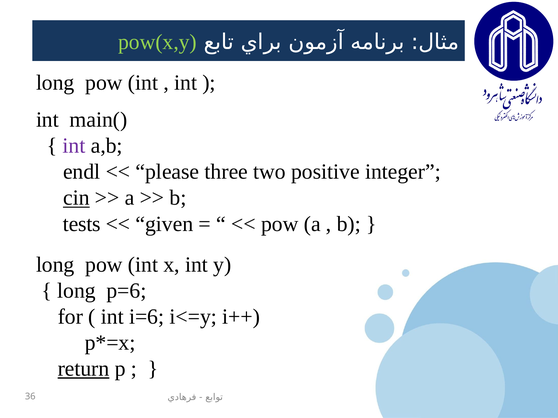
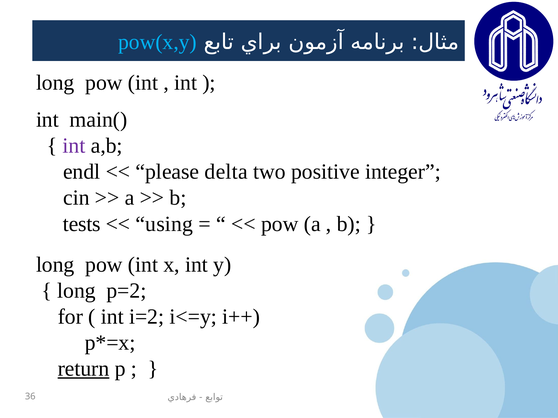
pow(x,y colour: light green -> light blue
three: three -> delta
cin underline: present -> none
given: given -> using
p=6: p=6 -> p=2
i=6: i=6 -> i=2
